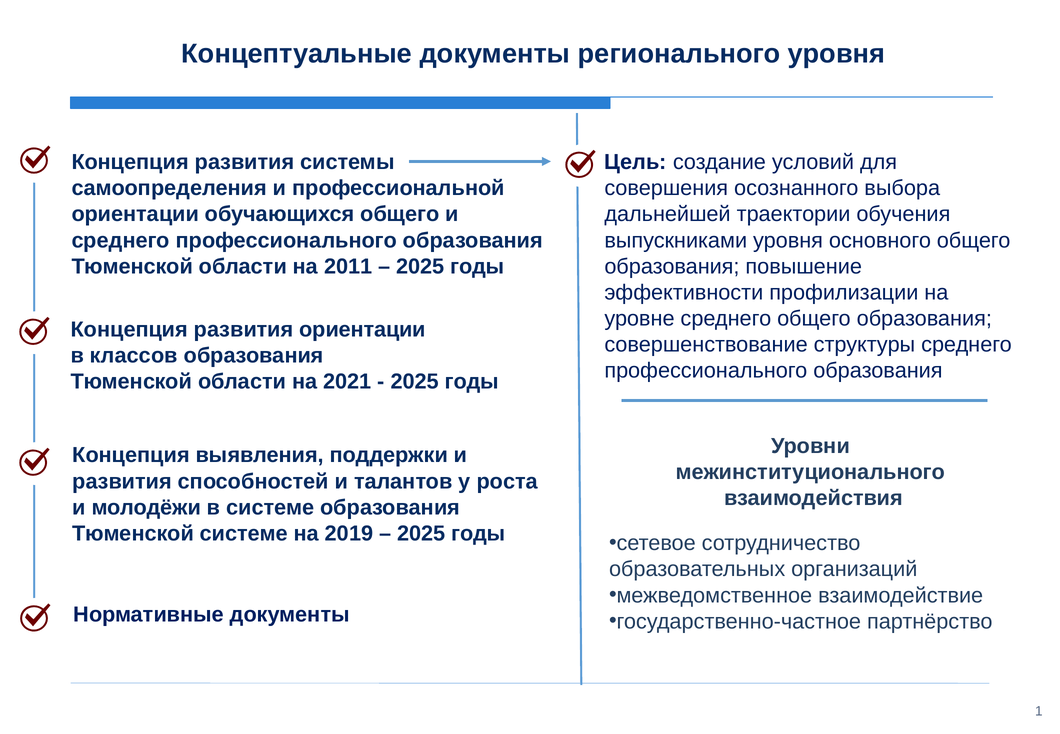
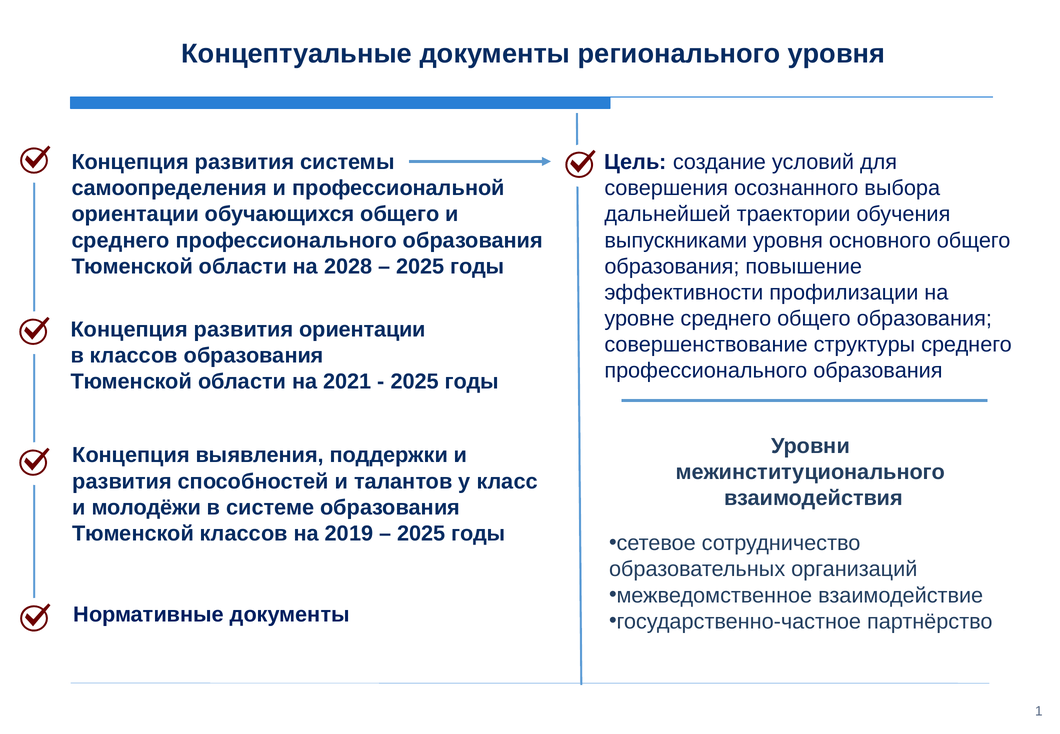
2011: 2011 -> 2028
роста: роста -> класс
Тюменской системе: системе -> классов
